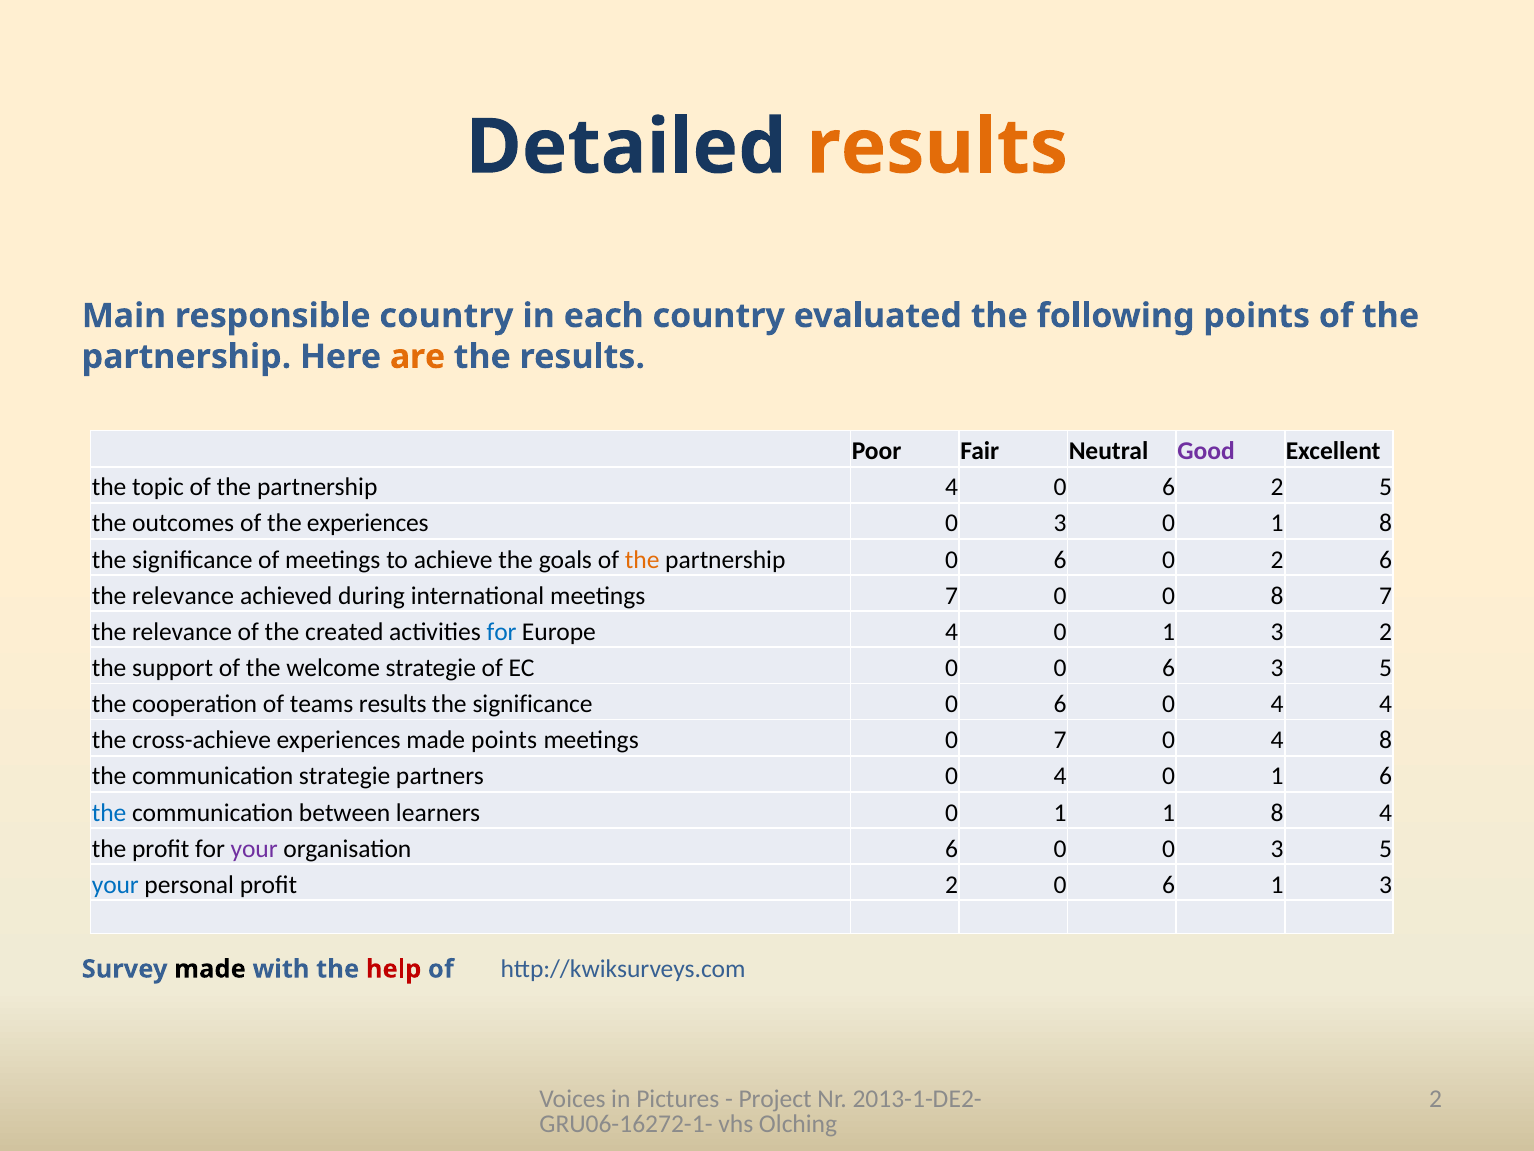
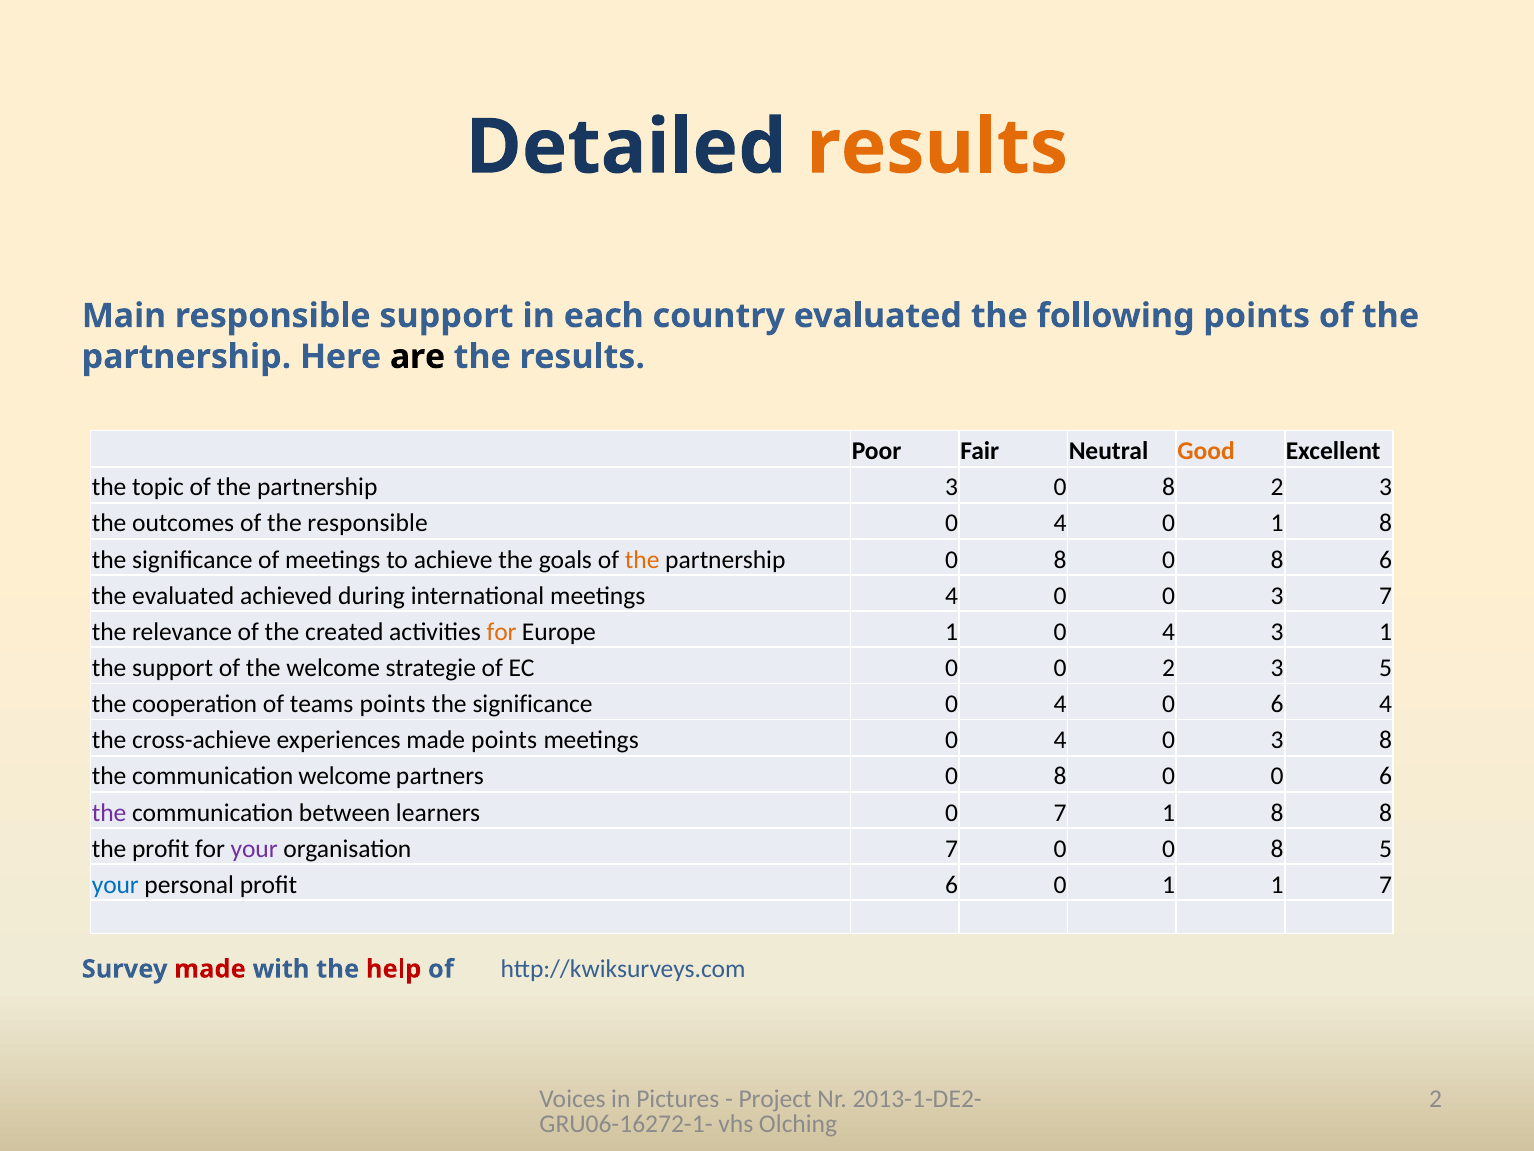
responsible country: country -> support
are colour: orange -> black
Good colour: purple -> orange
partnership 4: 4 -> 3
6 at (1169, 487): 6 -> 8
5 at (1386, 487): 5 -> 3
the experiences: experiences -> responsible
3 at (1060, 523): 3 -> 4
partnership 0 6: 6 -> 8
2 at (1277, 559): 2 -> 8
relevance at (183, 596): relevance -> evaluated
meetings 7: 7 -> 4
0 0 8: 8 -> 3
for at (502, 632) colour: blue -> orange
Europe 4: 4 -> 1
1 at (1169, 632): 1 -> 4
3 2: 2 -> 1
0 0 6: 6 -> 2
teams results: results -> points
6 at (1060, 704): 6 -> 4
4 at (1277, 704): 4 -> 6
meetings 0 7: 7 -> 4
4 at (1277, 740): 4 -> 3
communication strategie: strategie -> welcome
partners 0 4: 4 -> 8
1 at (1277, 776): 1 -> 0
the at (109, 812) colour: blue -> purple
learners 0 1: 1 -> 7
8 4: 4 -> 8
organisation 6: 6 -> 7
0 0 3: 3 -> 8
profit 2: 2 -> 6
6 at (1169, 884): 6 -> 1
3 at (1386, 884): 3 -> 7
made at (210, 969) colour: black -> red
